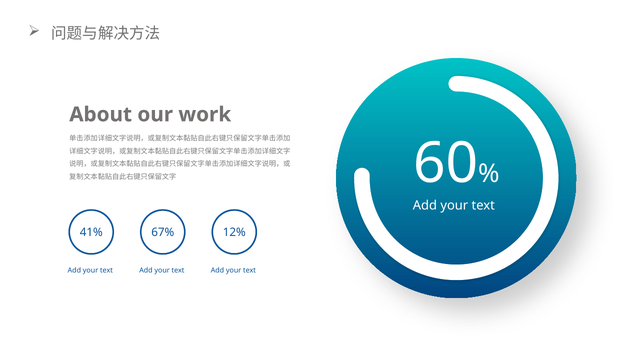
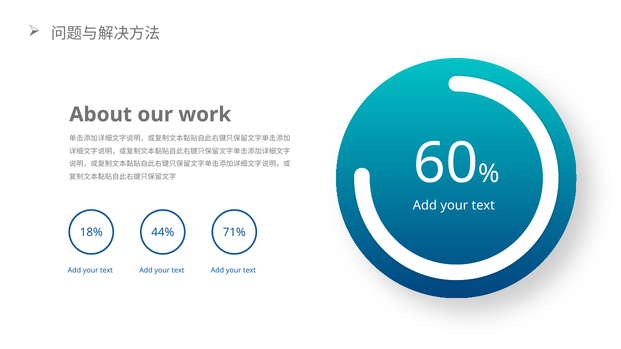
41%: 41% -> 18%
67%: 67% -> 44%
12%: 12% -> 71%
